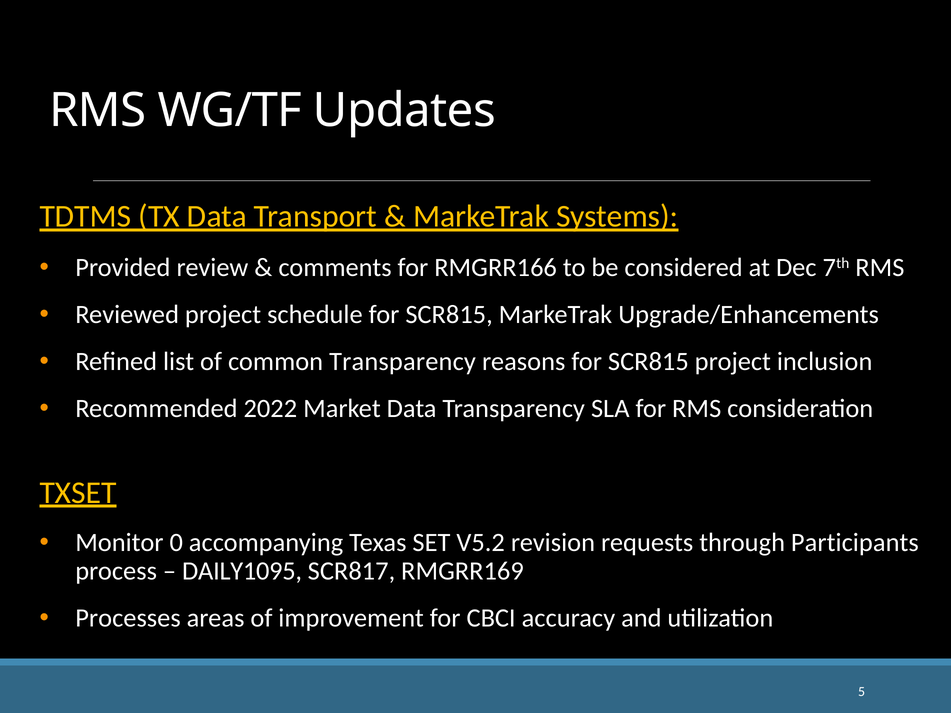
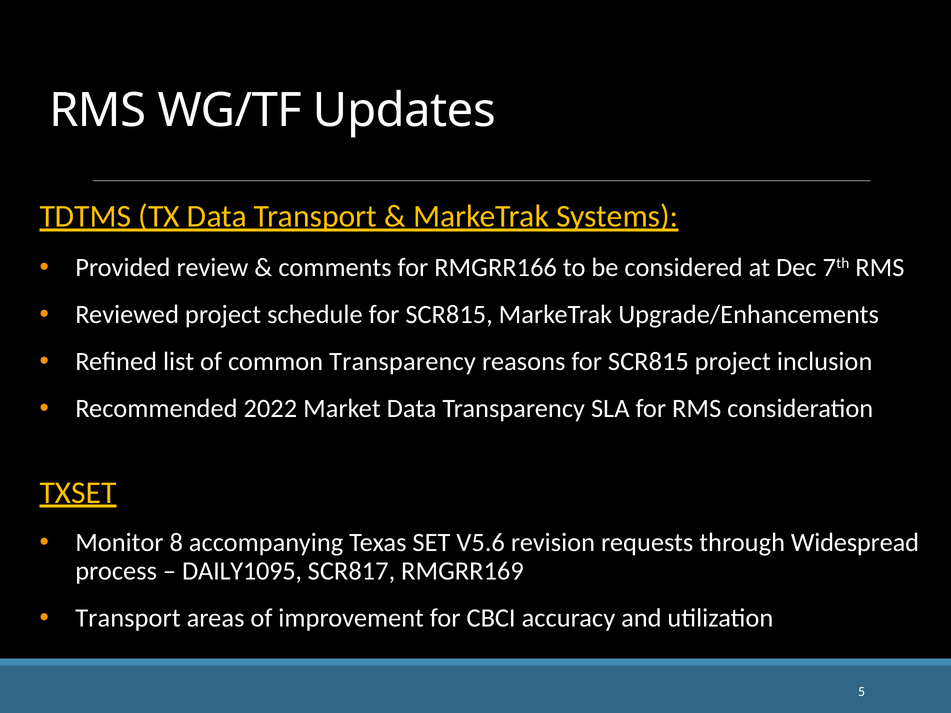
0: 0 -> 8
V5.2: V5.2 -> V5.6
Participants: Participants -> Widespread
Processes at (128, 618): Processes -> Transport
